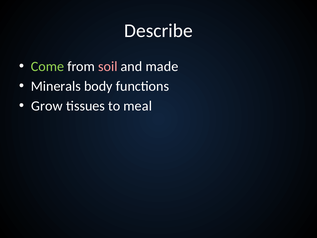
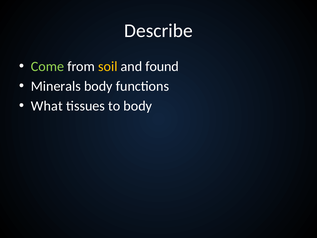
soil colour: pink -> yellow
made: made -> found
Grow: Grow -> What
to meal: meal -> body
